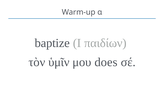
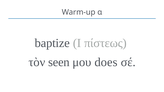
παιδίων: παιδίων -> πίστεως
ὑμῖν: ὑμῖν -> seen
